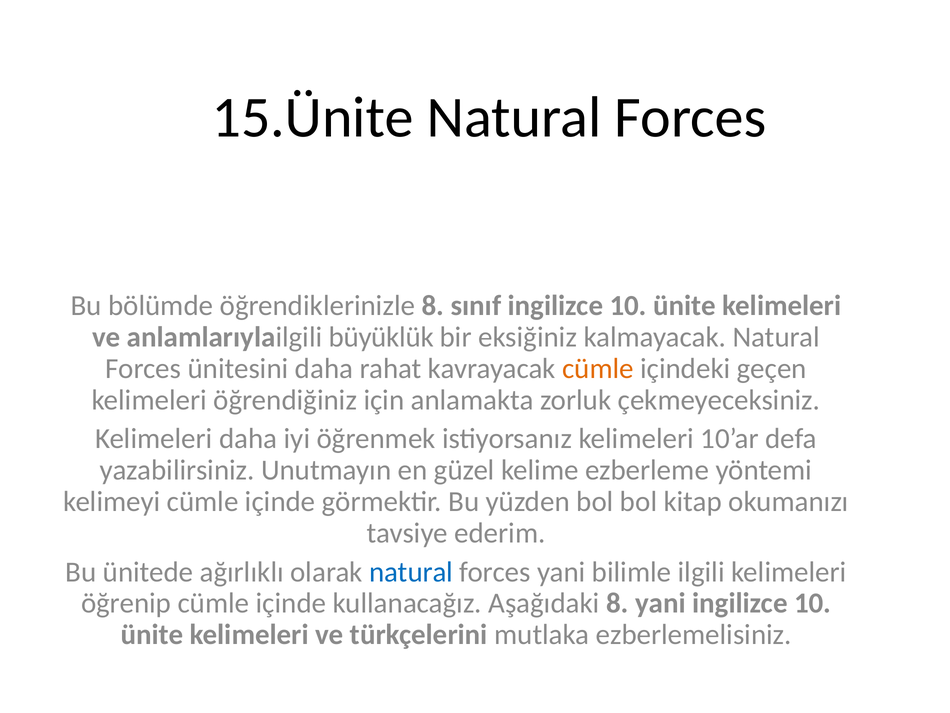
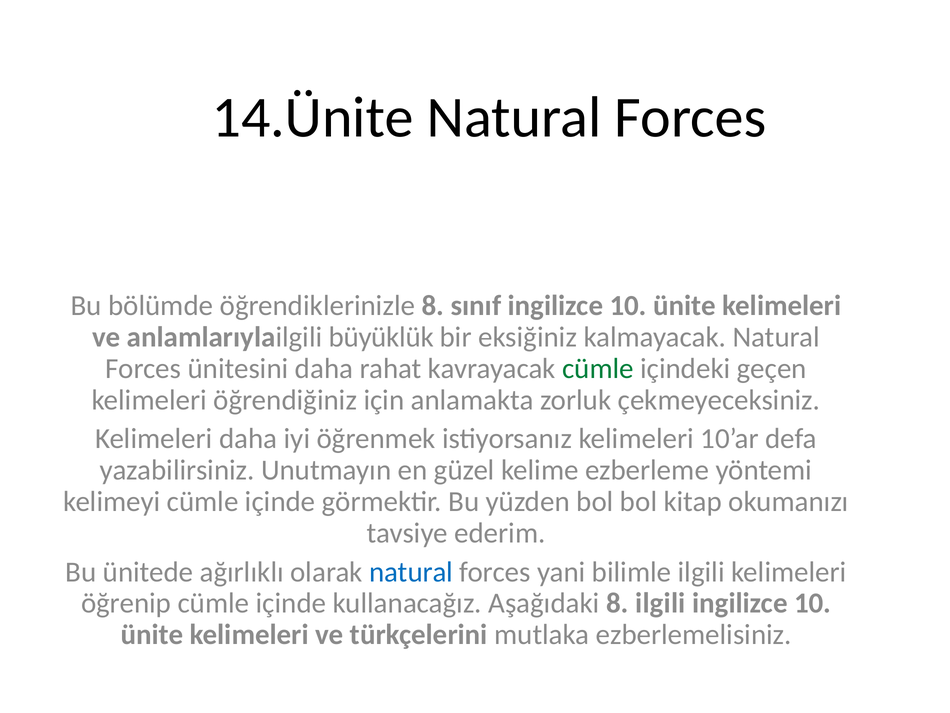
15.Ünite: 15.Ünite -> 14.Ünite
cümle at (598, 368) colour: orange -> green
8 yani: yani -> ilgili
